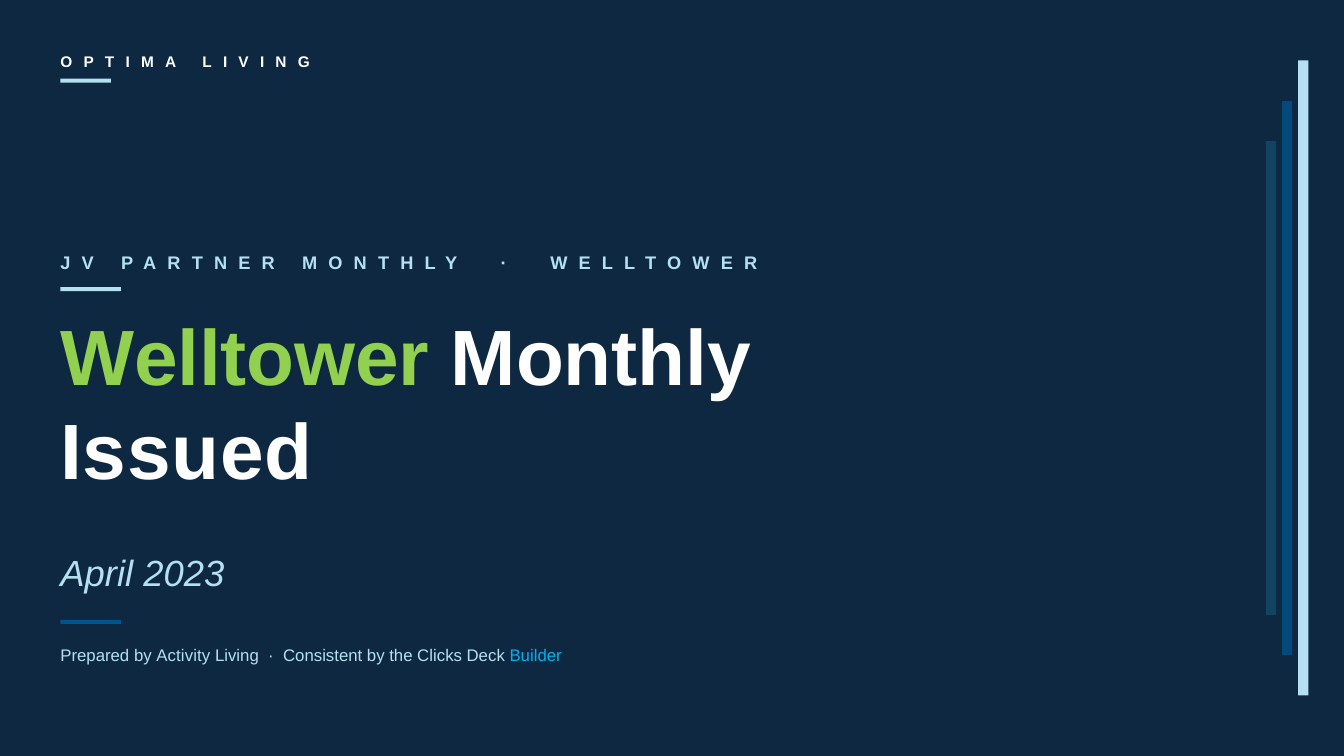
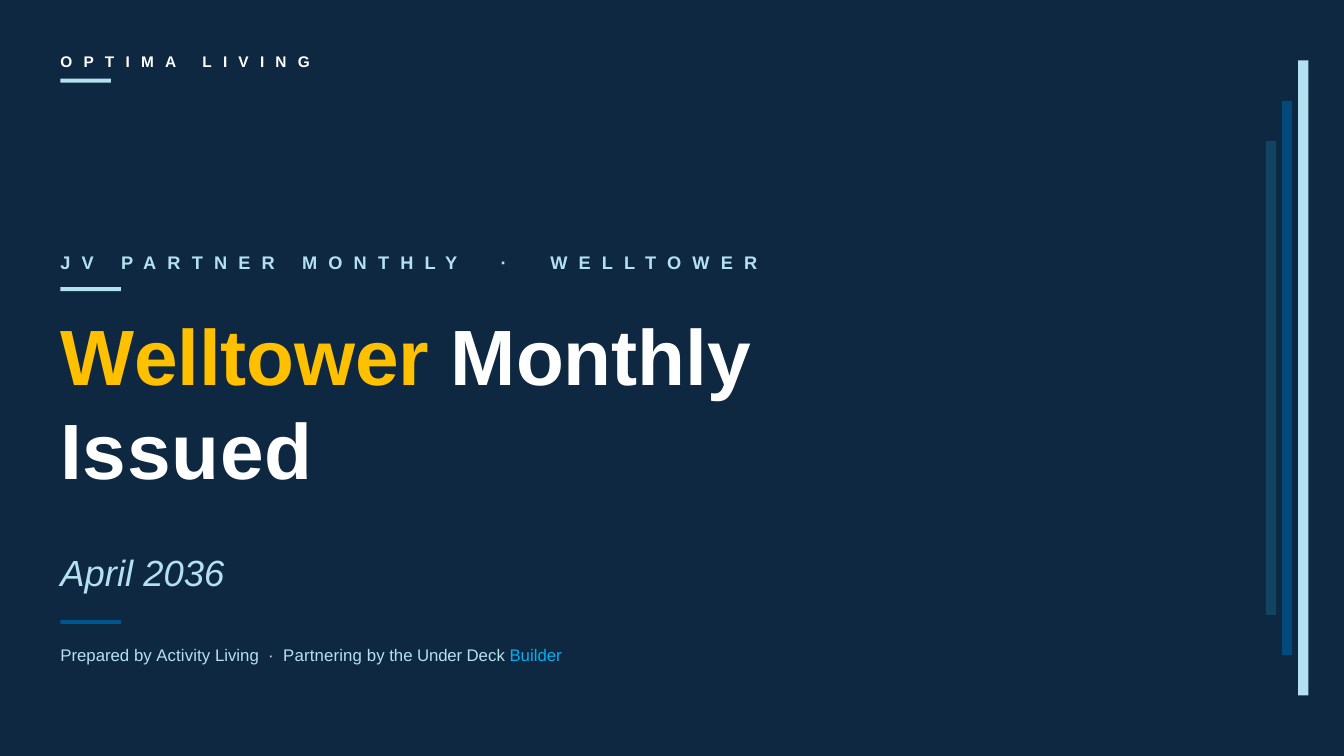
Welltower colour: light green -> yellow
2023: 2023 -> 2036
Consistent: Consistent -> Partnering
Clicks: Clicks -> Under
